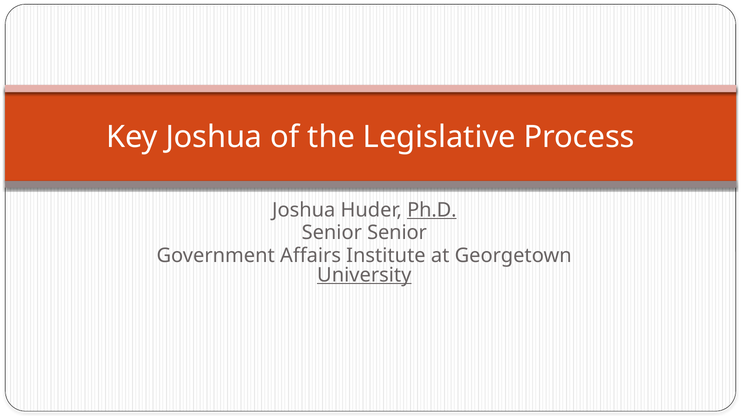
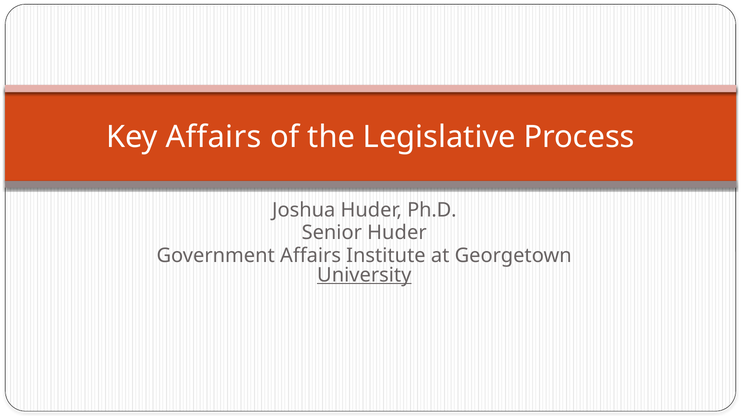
Key Joshua: Joshua -> Affairs
Ph.D underline: present -> none
Senior Senior: Senior -> Huder
